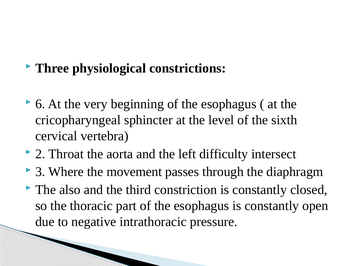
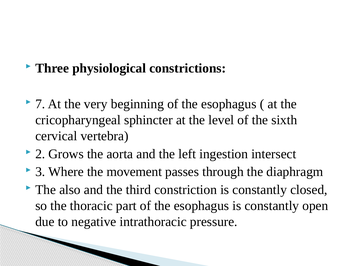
6: 6 -> 7
Throat: Throat -> Grows
difficulty: difficulty -> ingestion
